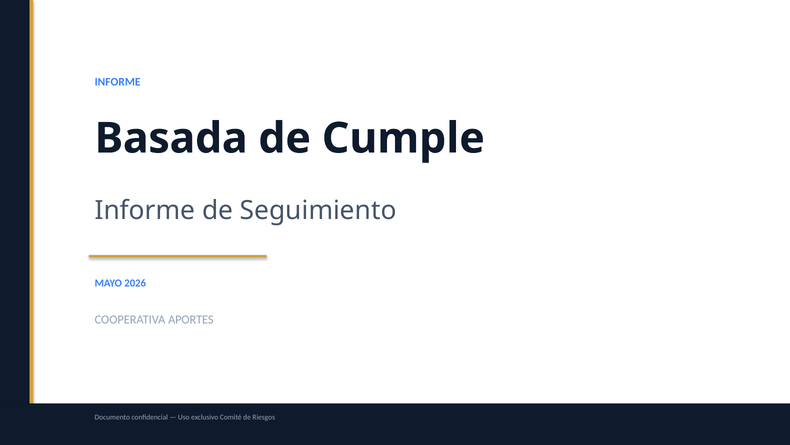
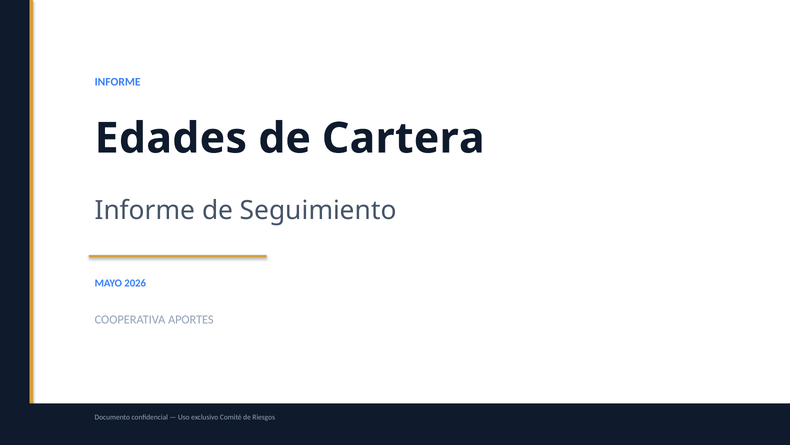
Basada: Basada -> Edades
Cumple: Cumple -> Cartera
